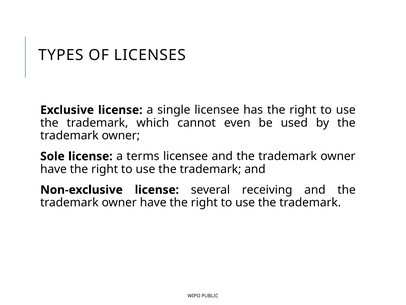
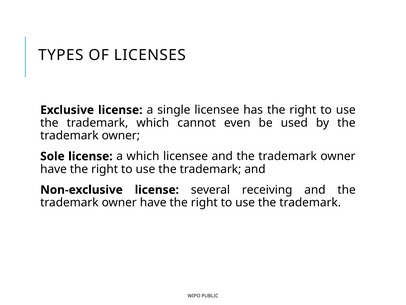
a terms: terms -> which
